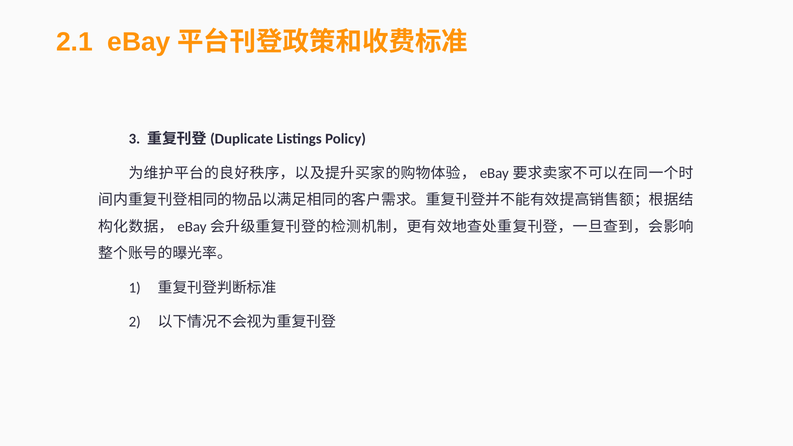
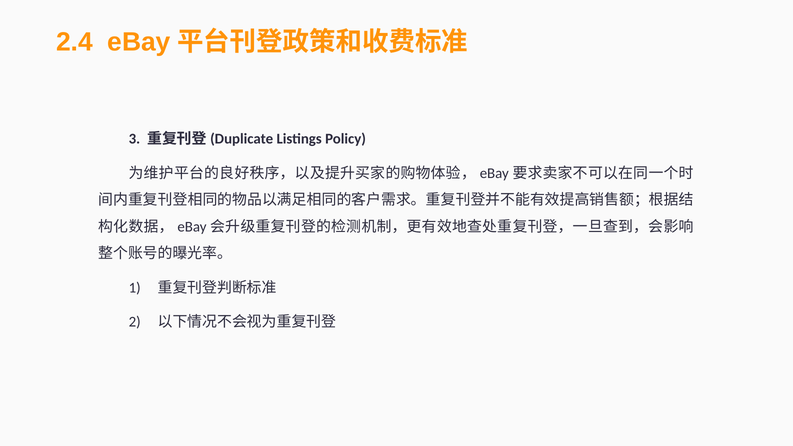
2.1: 2.1 -> 2.4
